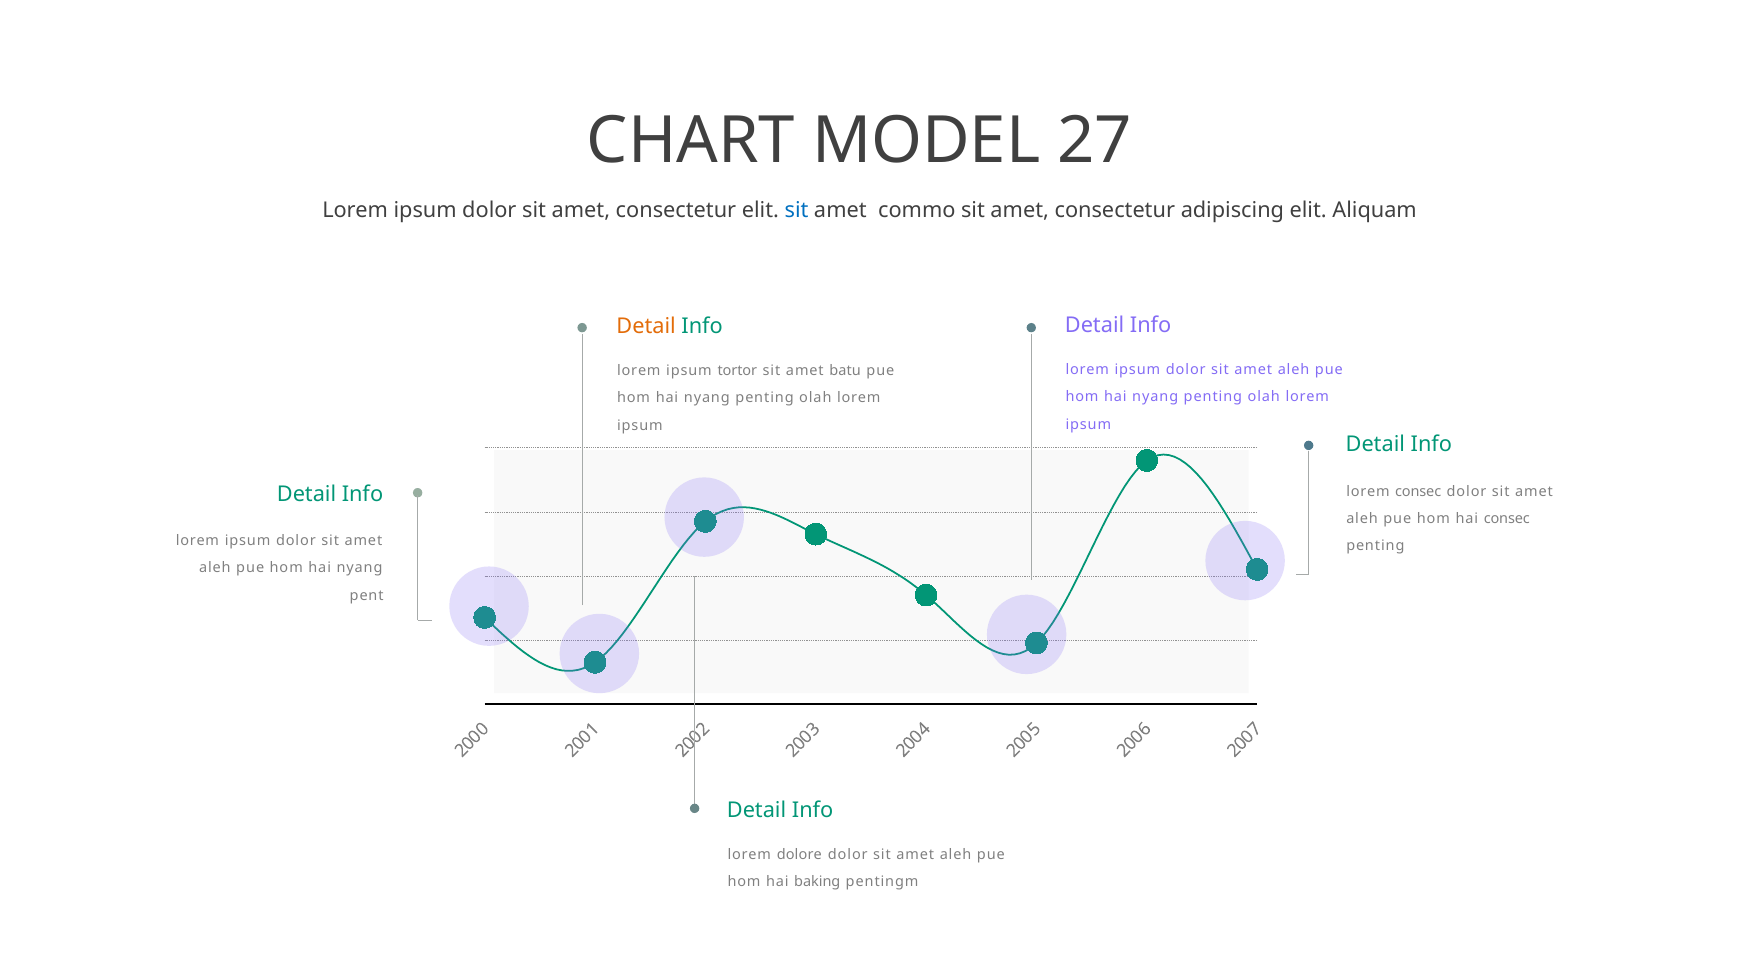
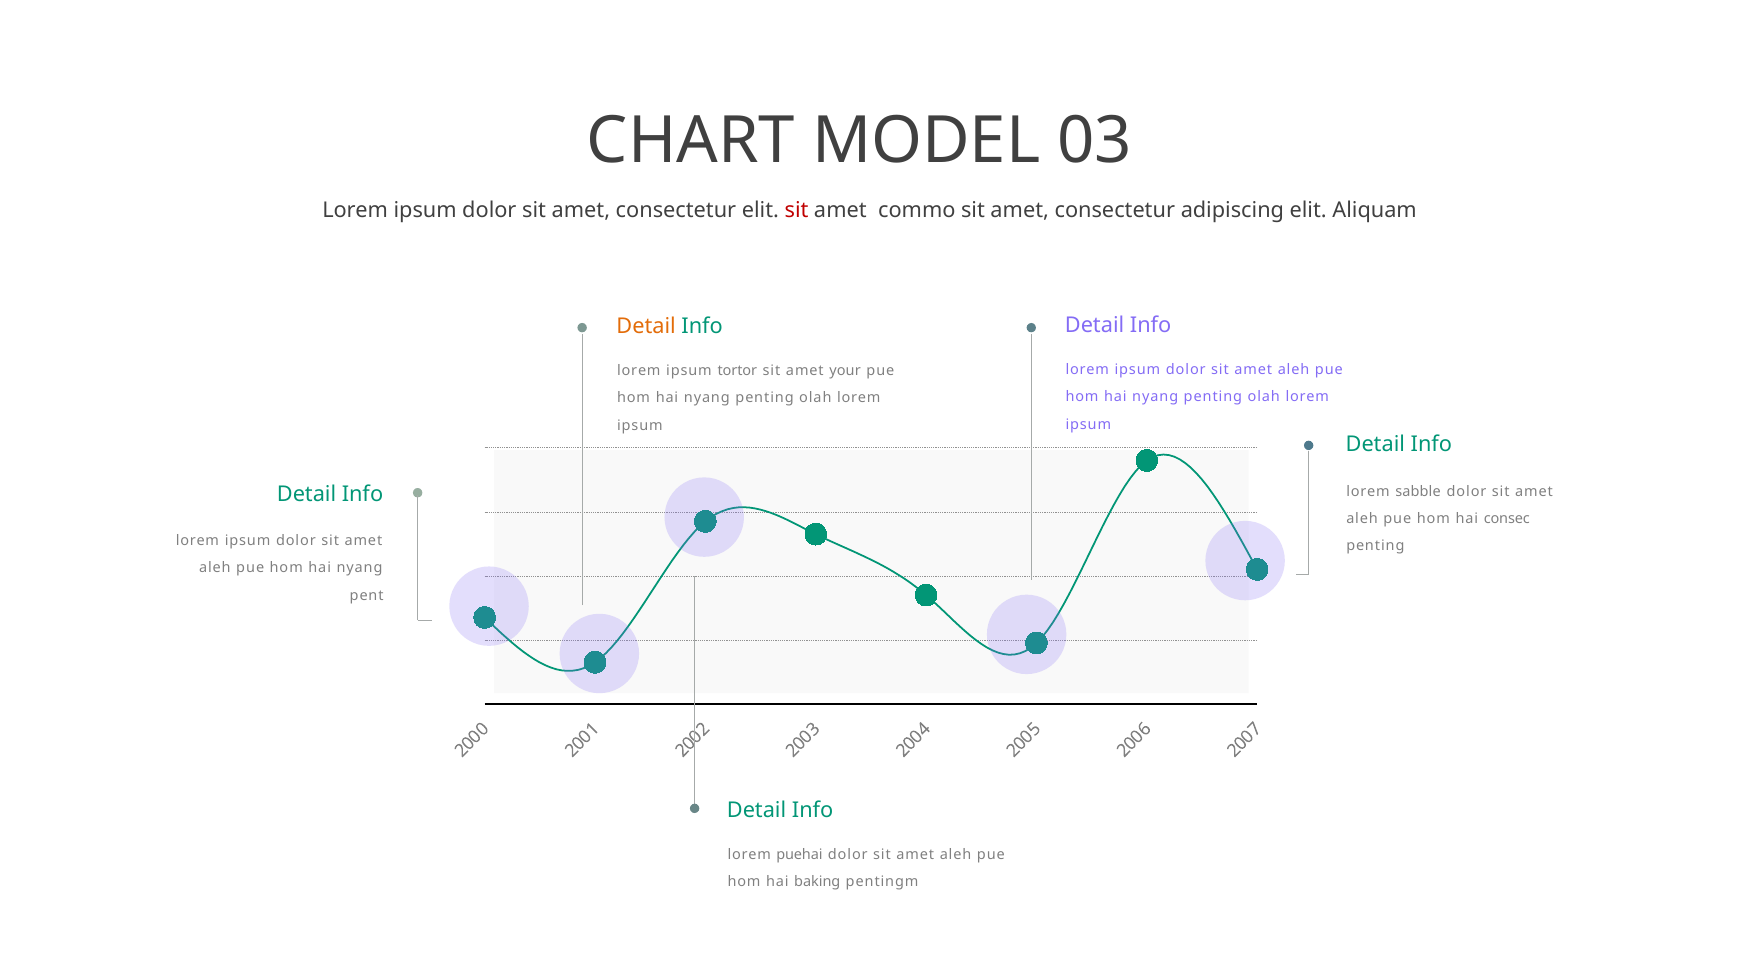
27: 27 -> 03
sit at (797, 211) colour: blue -> red
batu: batu -> your
lorem consec: consec -> sabble
dolore: dolore -> puehai
